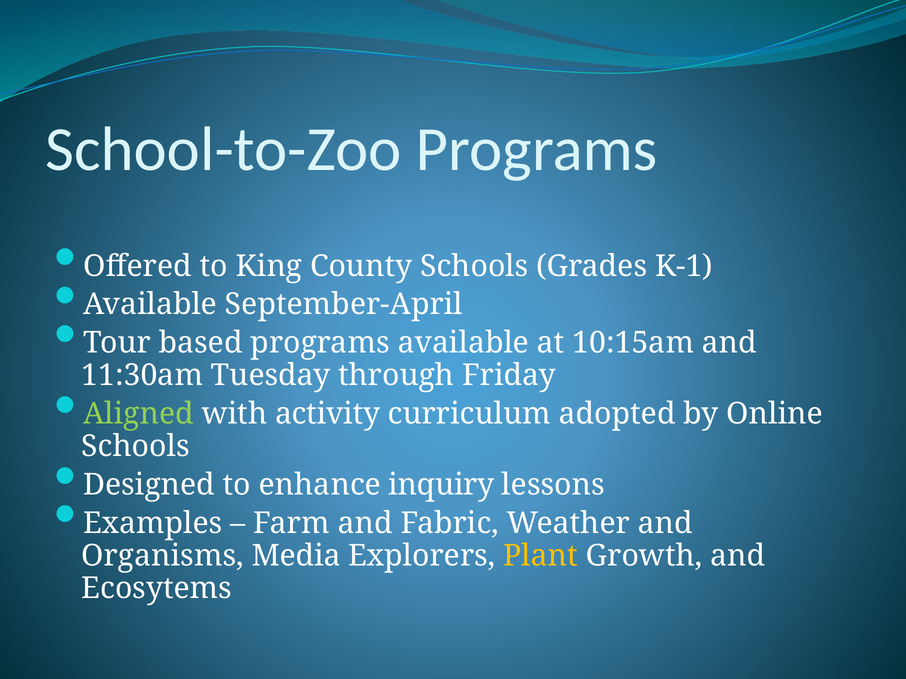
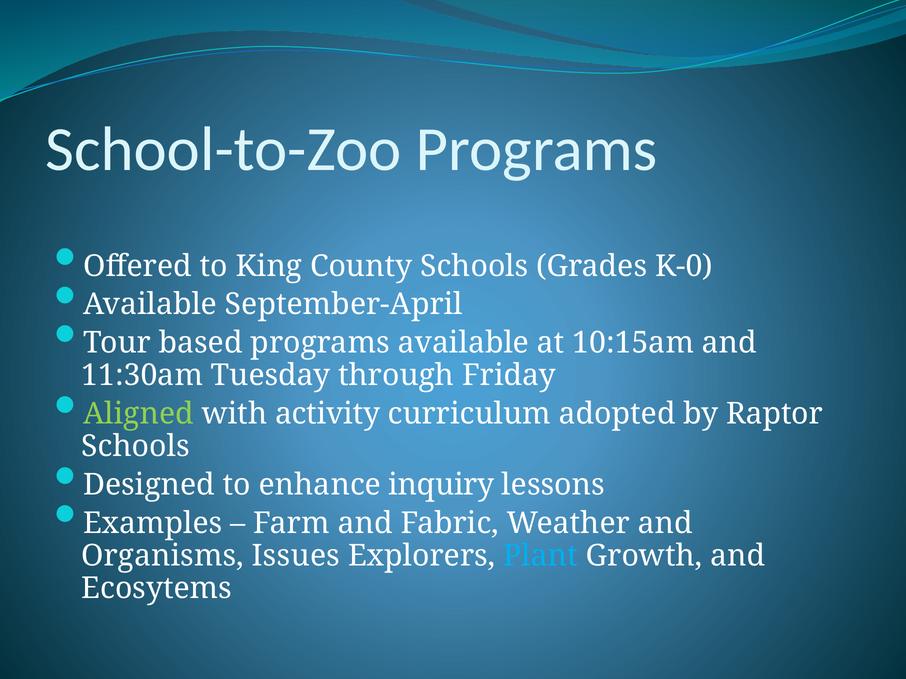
K-1: K-1 -> K-0
Online: Online -> Raptor
Media: Media -> Issues
Plant colour: yellow -> light blue
